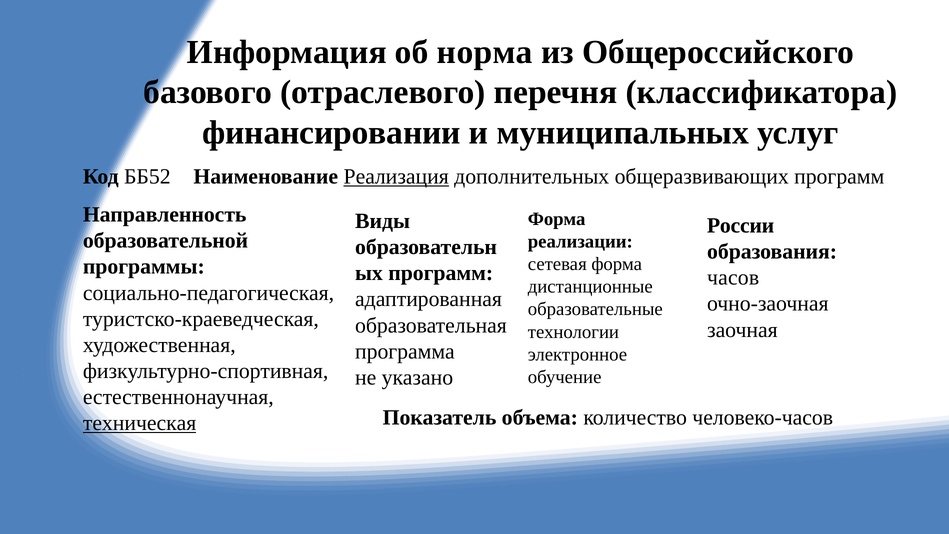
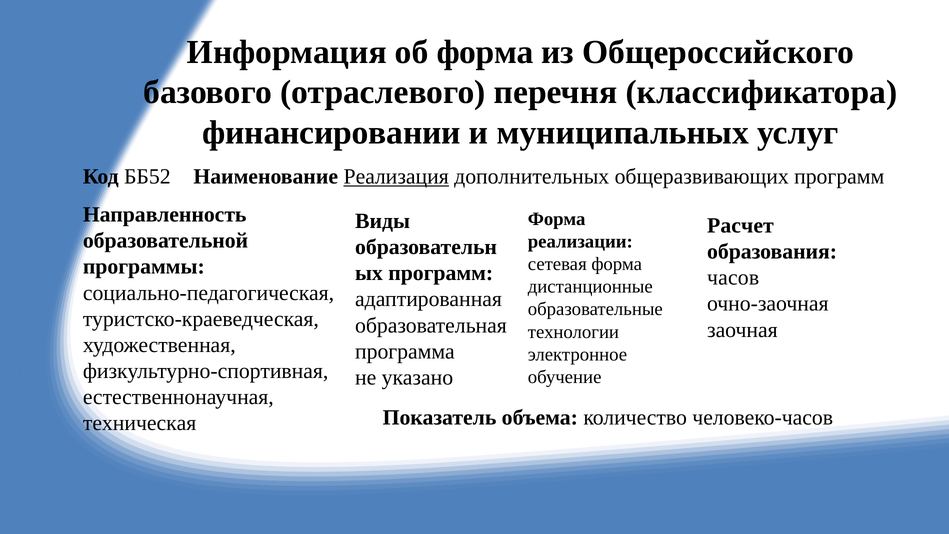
об норма: норма -> форма
России: России -> Расчет
техническая underline: present -> none
